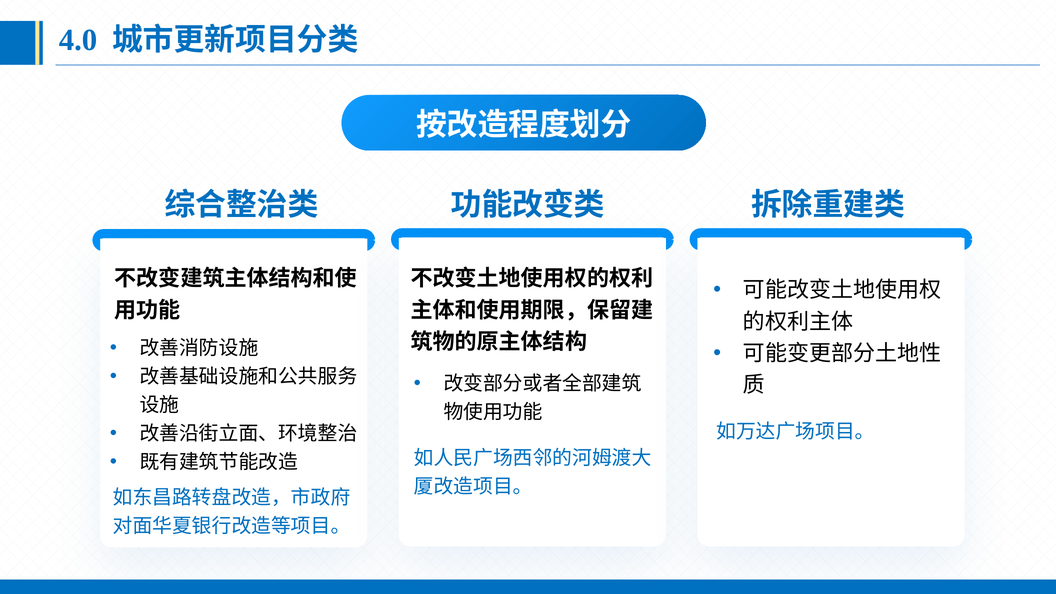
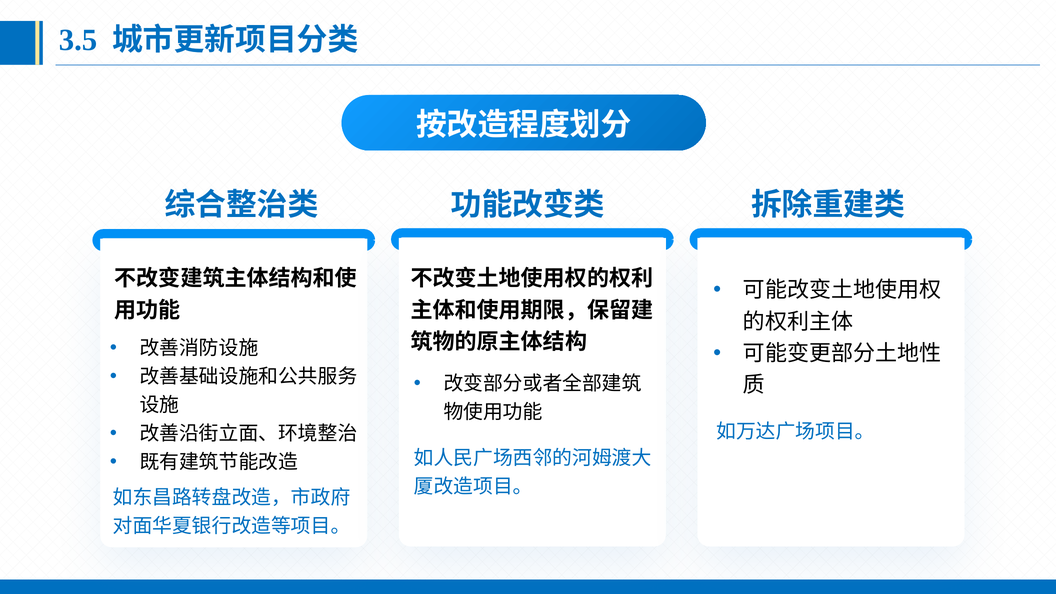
4.0: 4.0 -> 3.5
